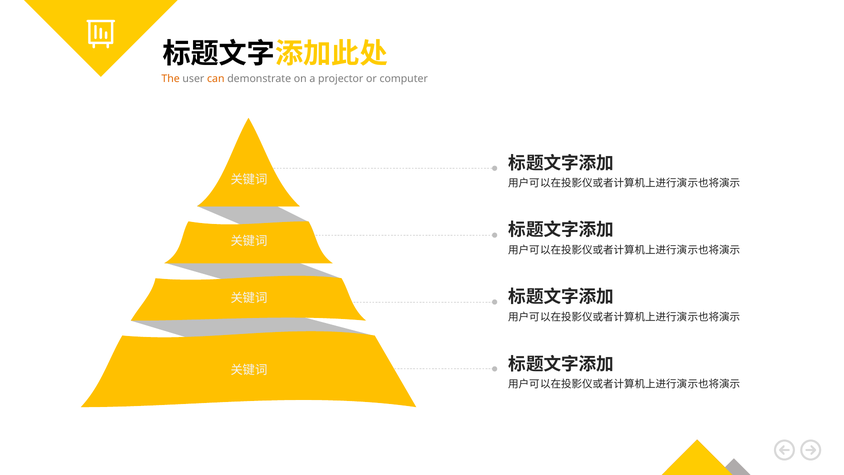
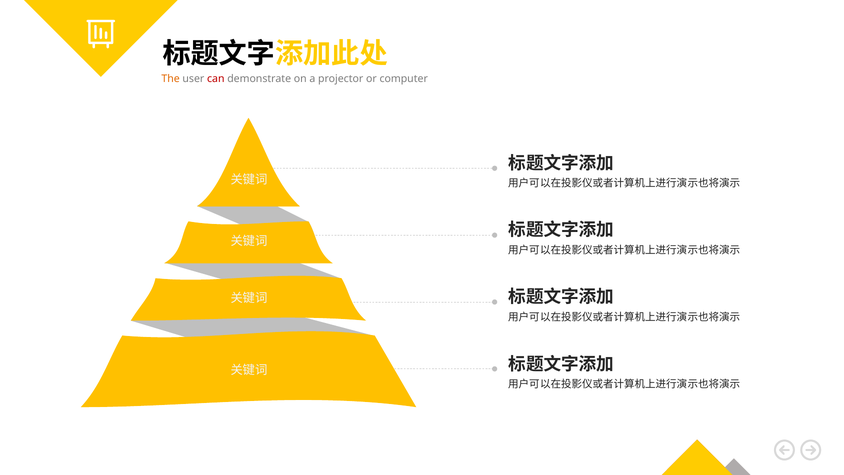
can colour: orange -> red
